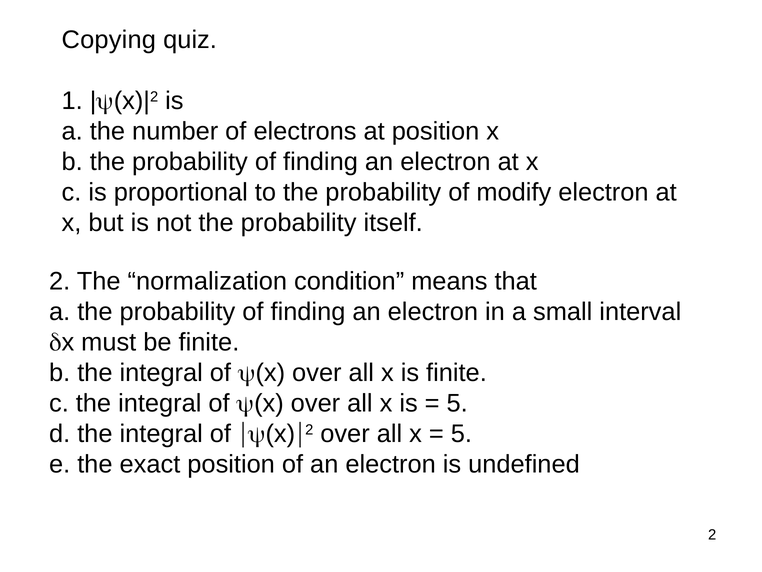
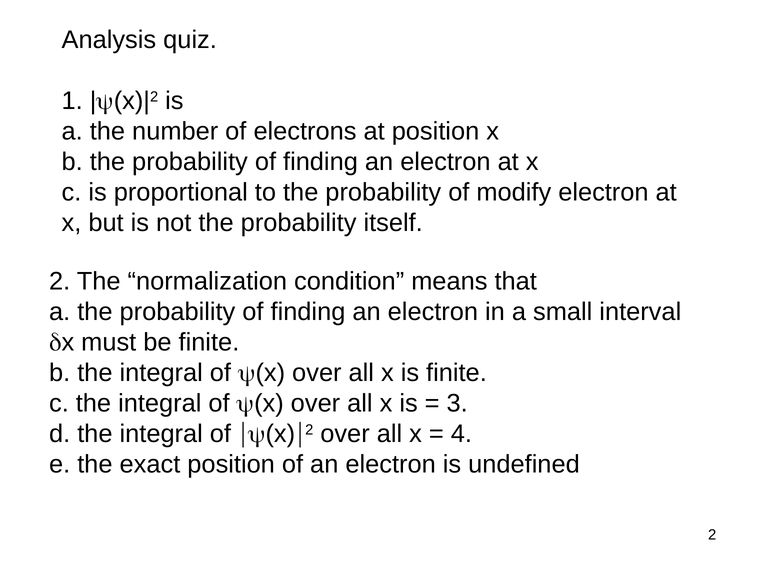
Copying: Copying -> Analysis
5 at (457, 403): 5 -> 3
5 at (461, 433): 5 -> 4
